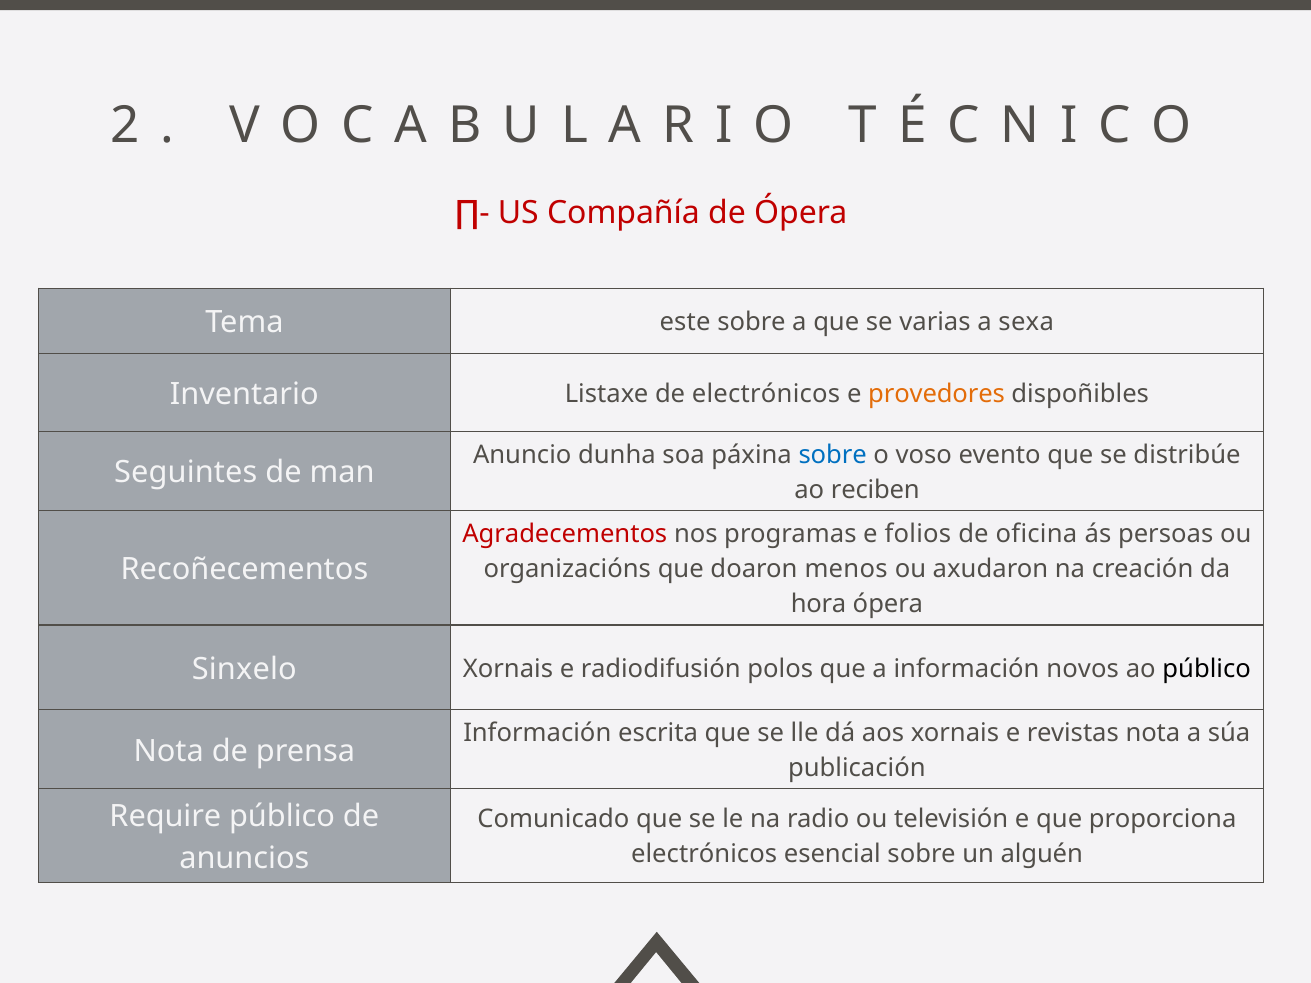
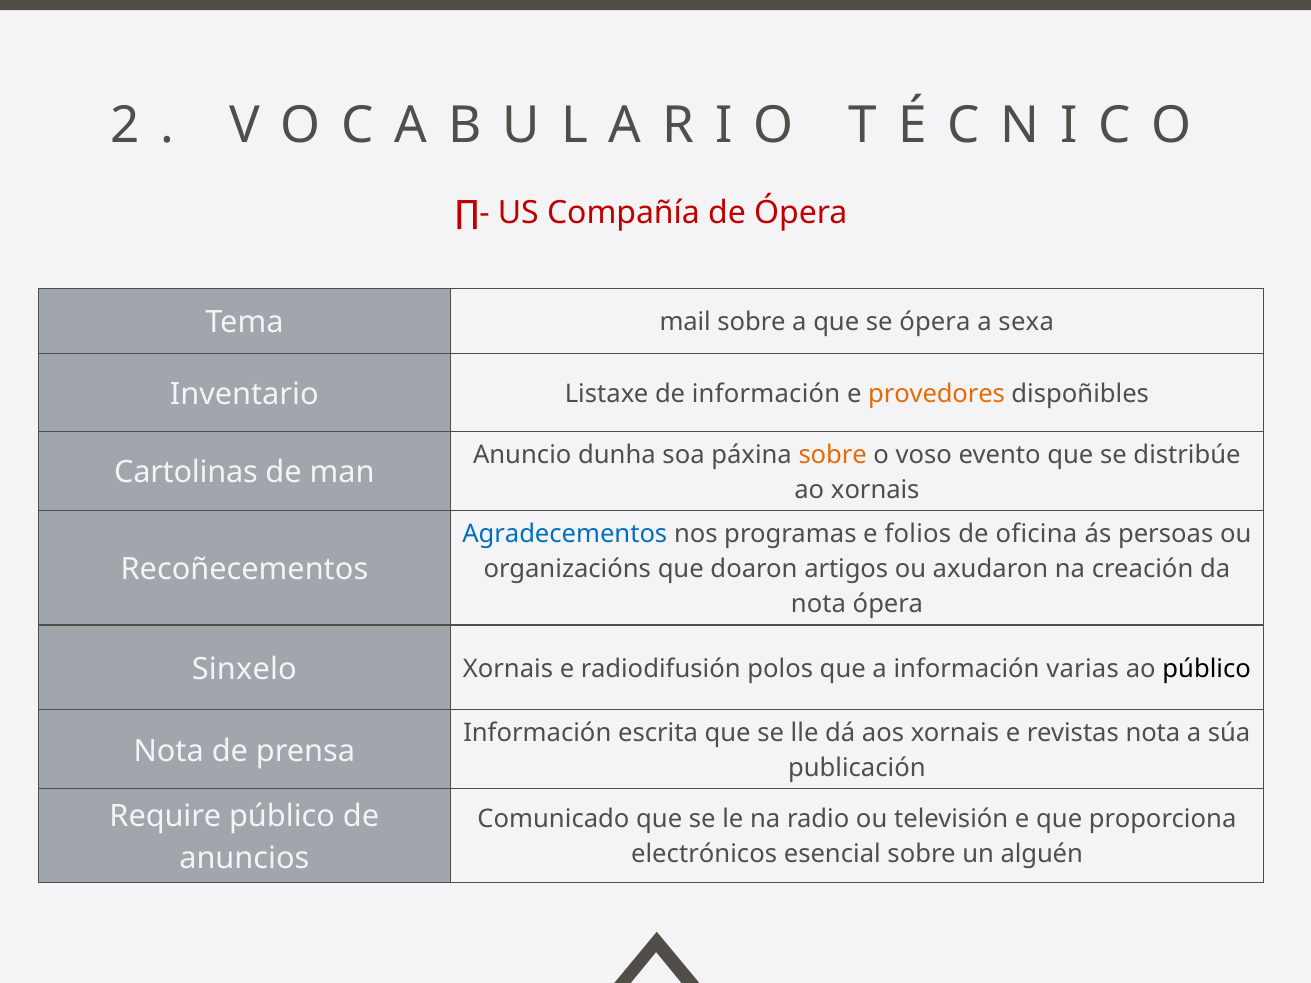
este: este -> mail
se varias: varias -> ópera
de electrónicos: electrónicos -> información
sobre at (833, 455) colour: blue -> orange
Seguintes: Seguintes -> Cartolinas
ao reciben: reciben -> xornais
Agradecementos colour: red -> blue
menos: menos -> artigos
hora at (819, 605): hora -> nota
novos: novos -> varias
